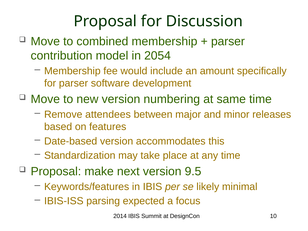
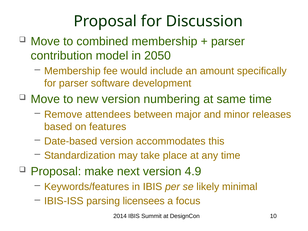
2054: 2054 -> 2050
9.5: 9.5 -> 4.9
expected: expected -> licensees
